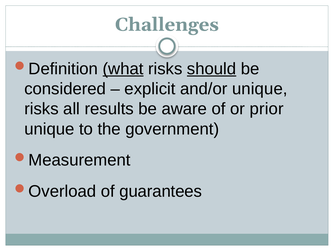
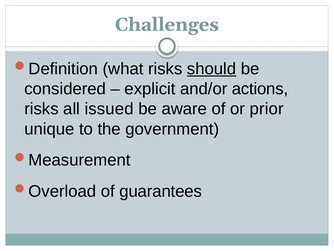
what underline: present -> none
and/or unique: unique -> actions
results: results -> issued
